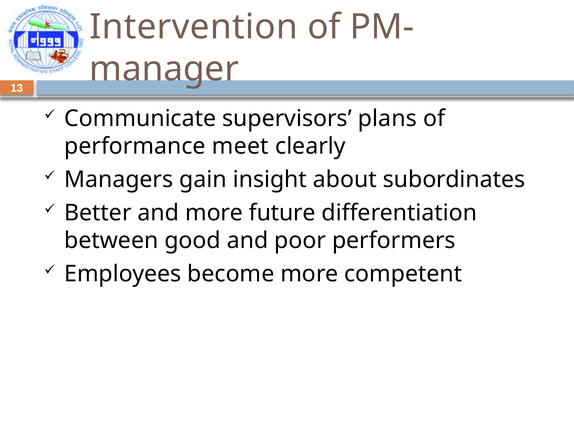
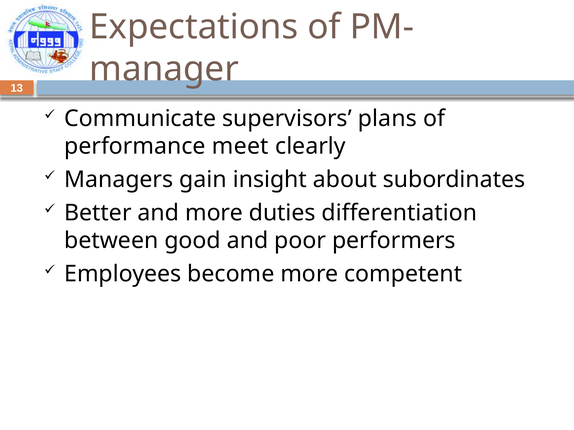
Intervention: Intervention -> Expectations
future: future -> duties
